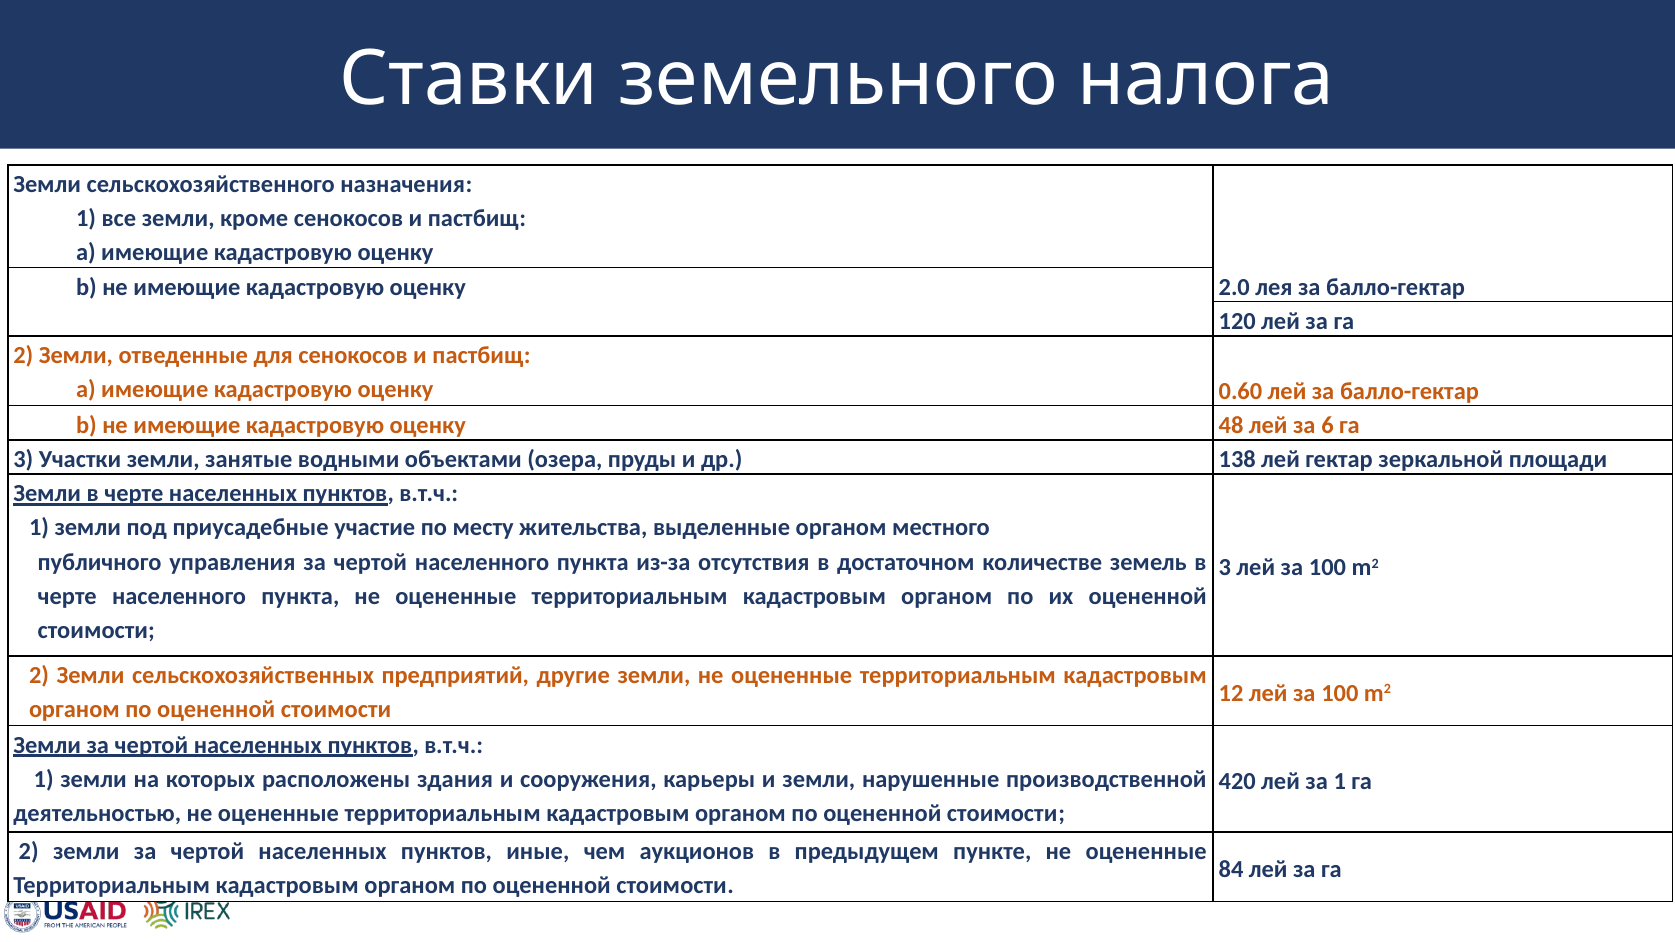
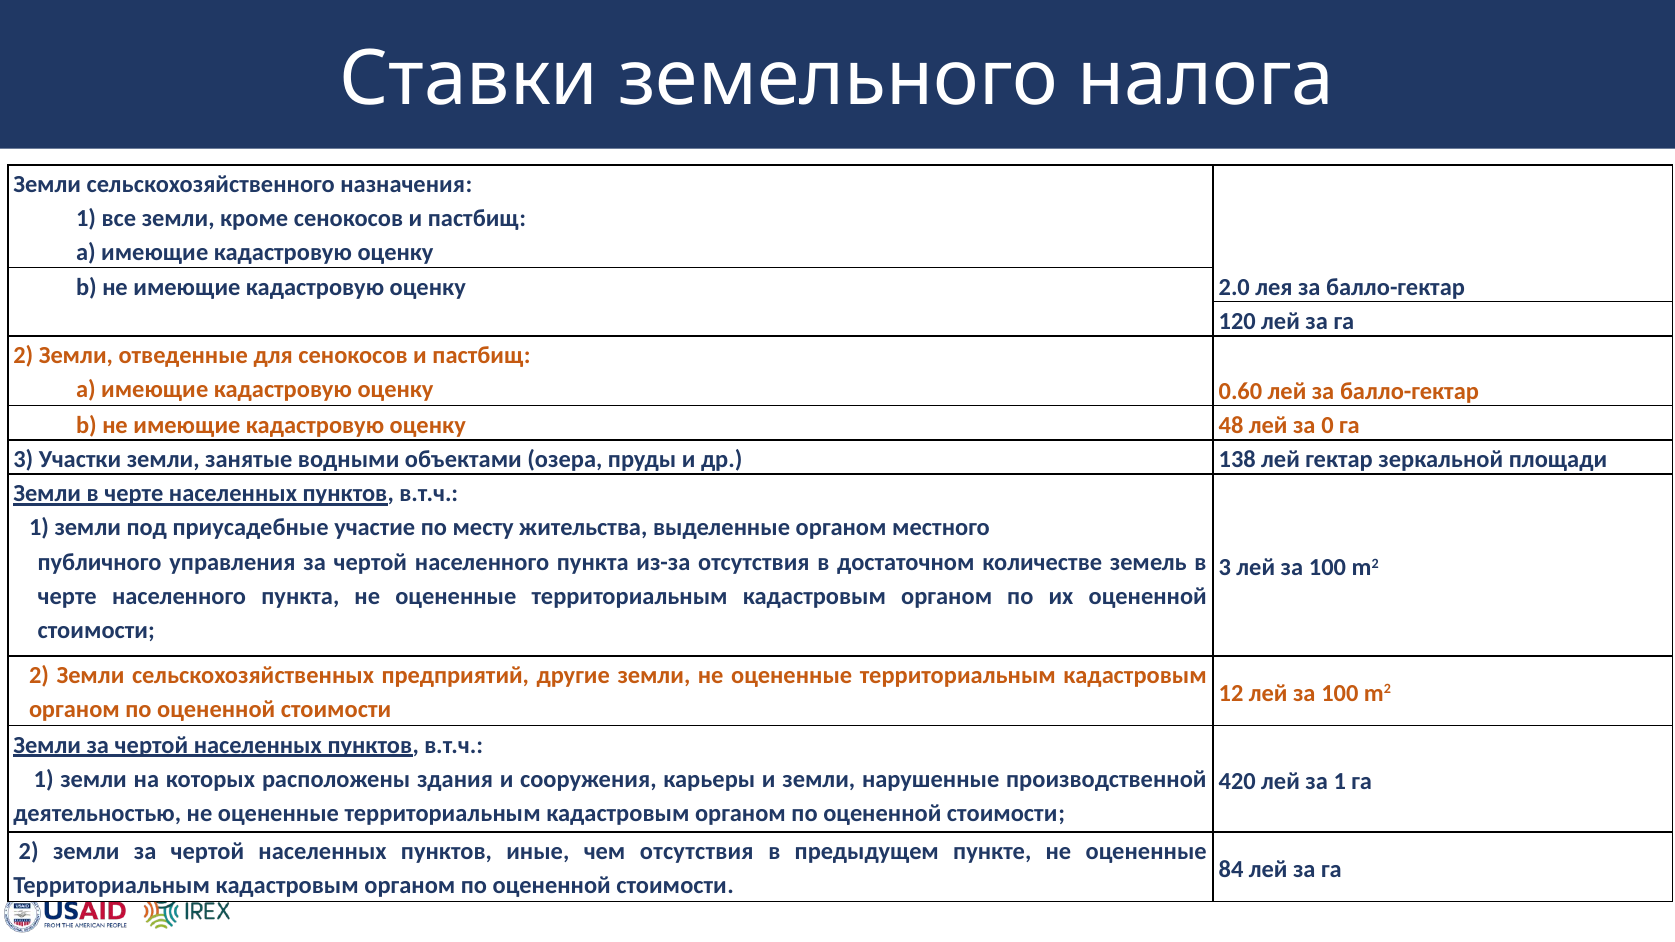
6: 6 -> 0
чем аукционов: аукционов -> отсутствия
